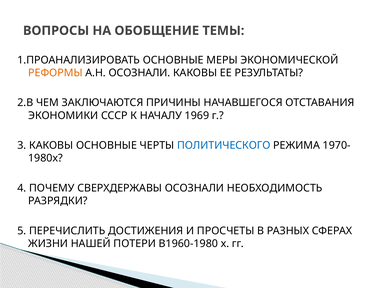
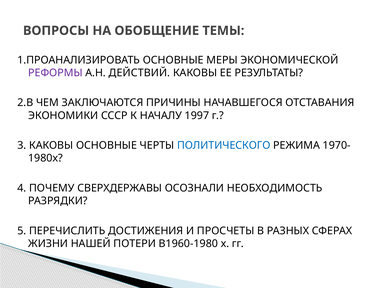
РЕФОРМЫ colour: orange -> purple
А.Н ОСОЗНАЛИ: ОСОЗНАЛИ -> ДЕЙСТВИЙ
1969: 1969 -> 1997
